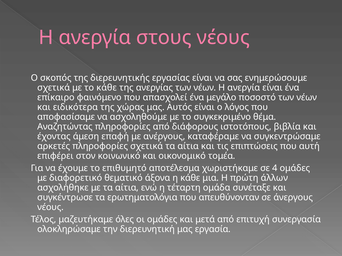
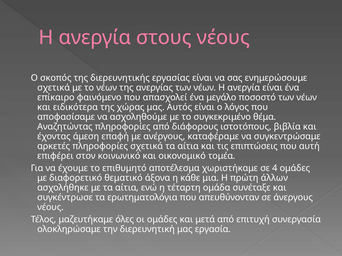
το κάθε: κάθε -> νέων
